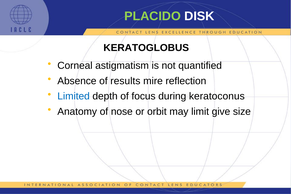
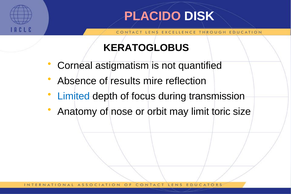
PLACIDO colour: light green -> pink
keratoconus: keratoconus -> transmission
give: give -> toric
